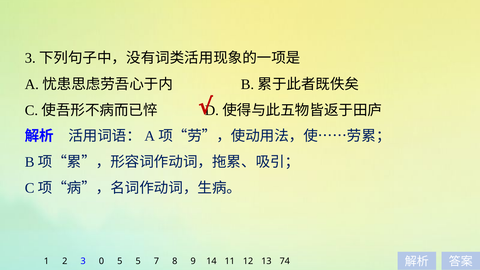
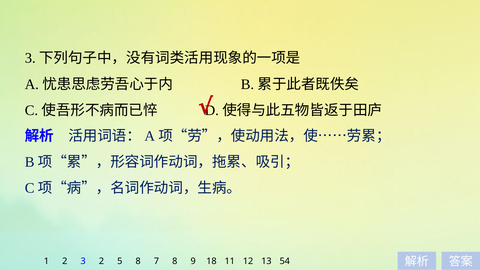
3 0: 0 -> 2
5 5: 5 -> 8
14: 14 -> 18
74: 74 -> 54
